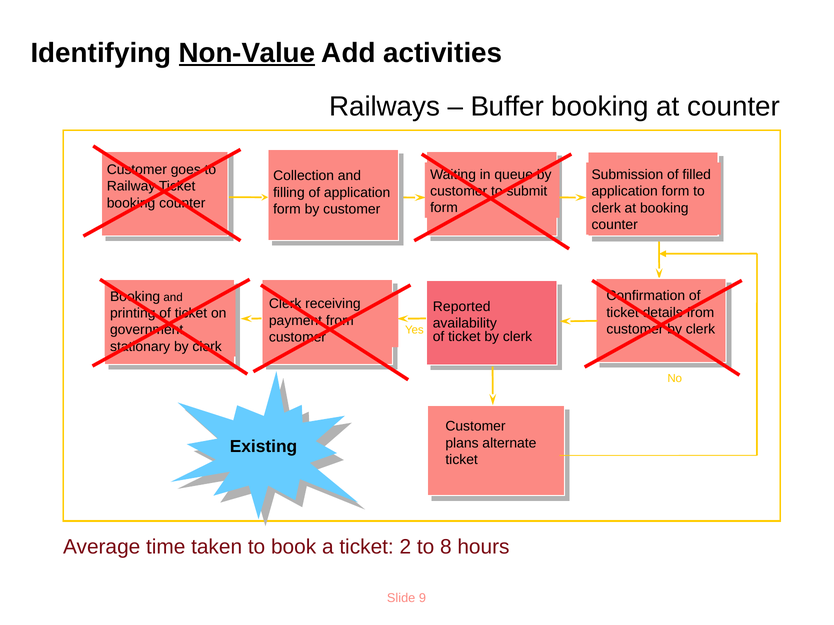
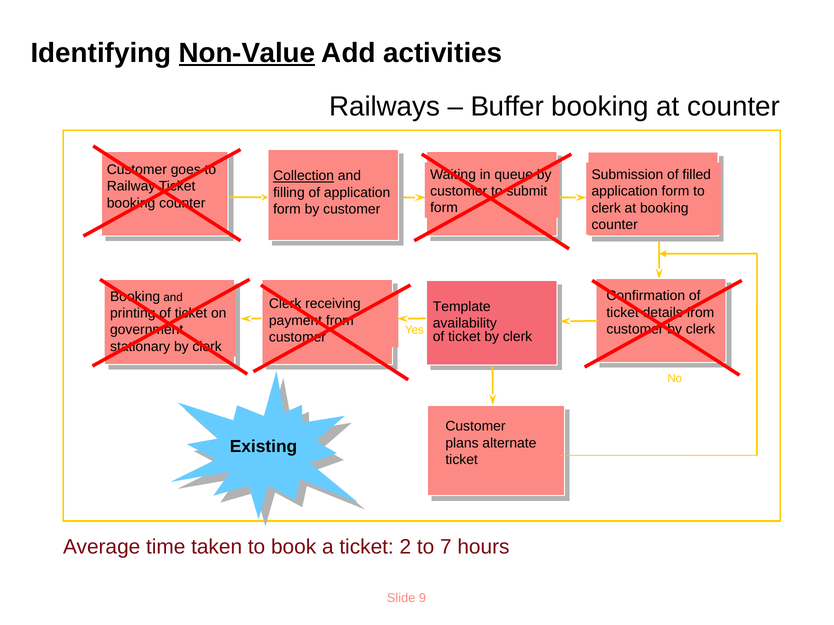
Collection underline: none -> present
Reported: Reported -> Template
8: 8 -> 7
